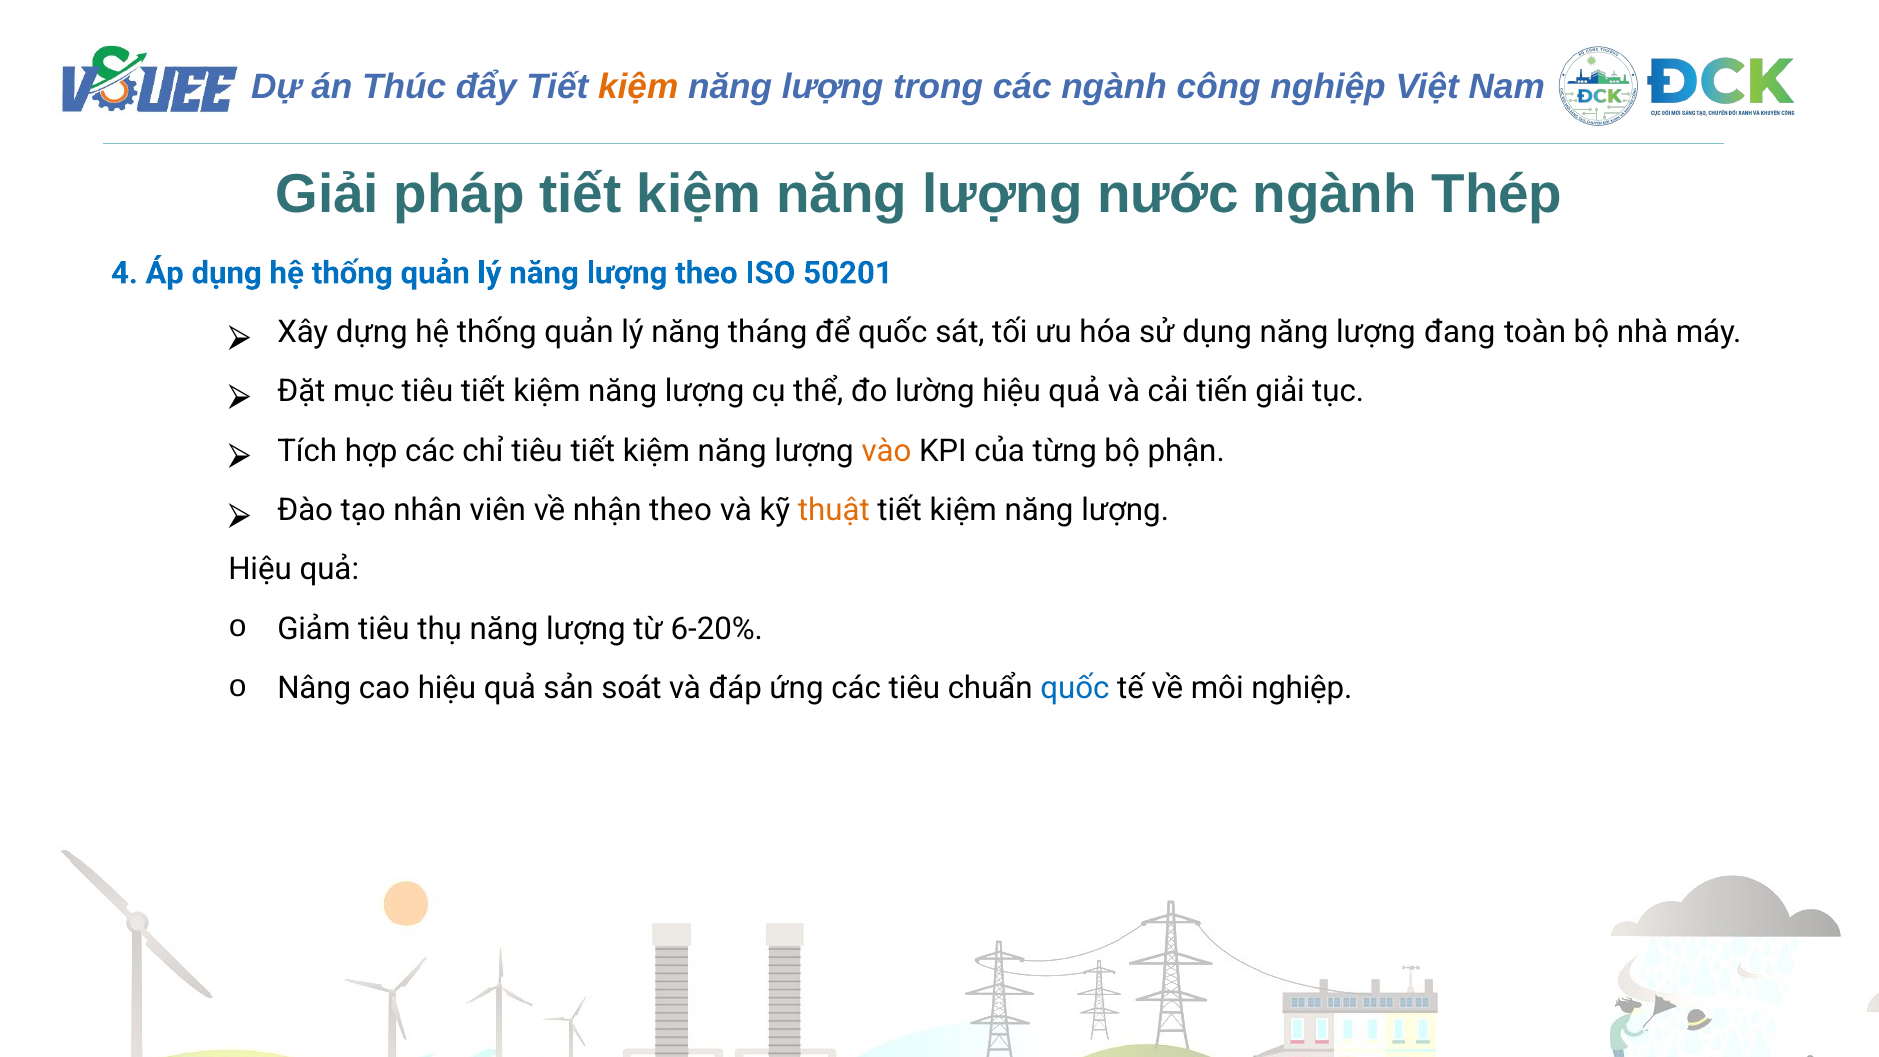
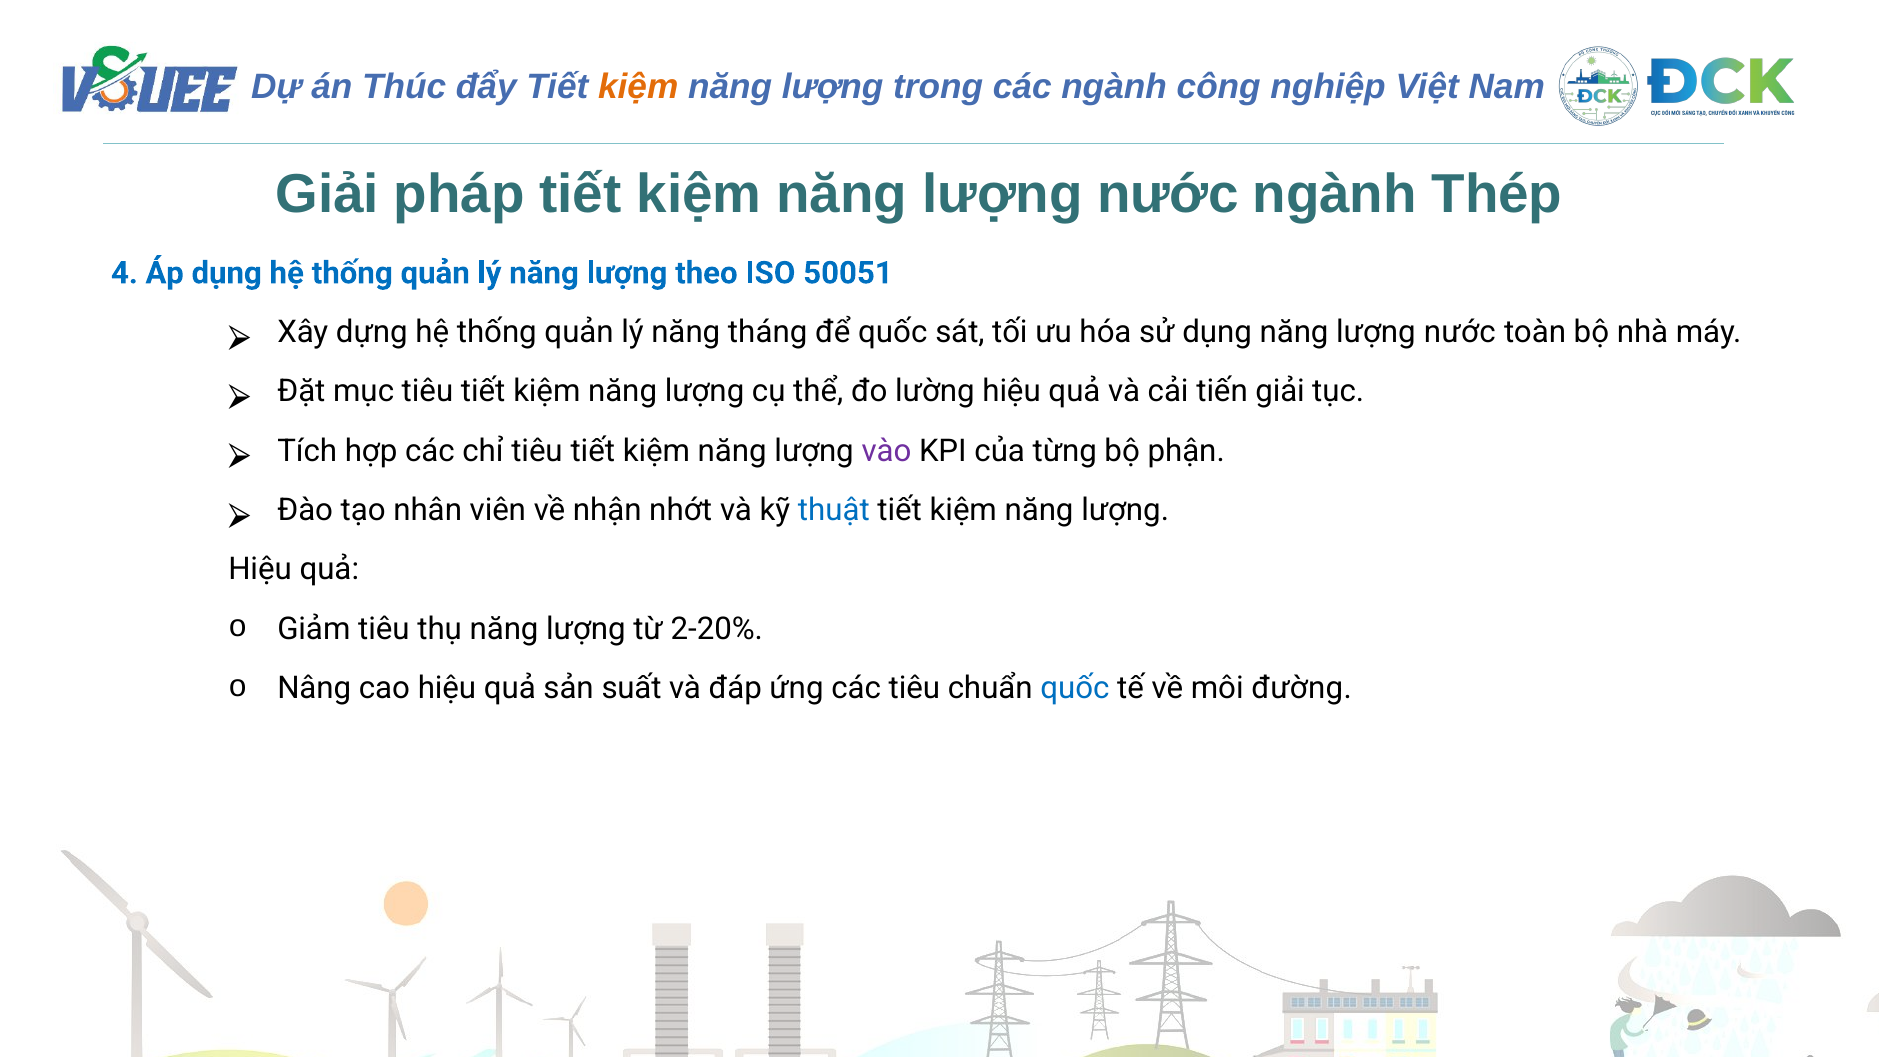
50201: 50201 -> 50051
dụng năng lượng đang: đang -> nước
vào colour: orange -> purple
nhận theo: theo -> nhớt
thuật colour: orange -> blue
6-20%: 6-20% -> 2-20%
soát: soát -> suất
môi nghiệp: nghiệp -> đường
